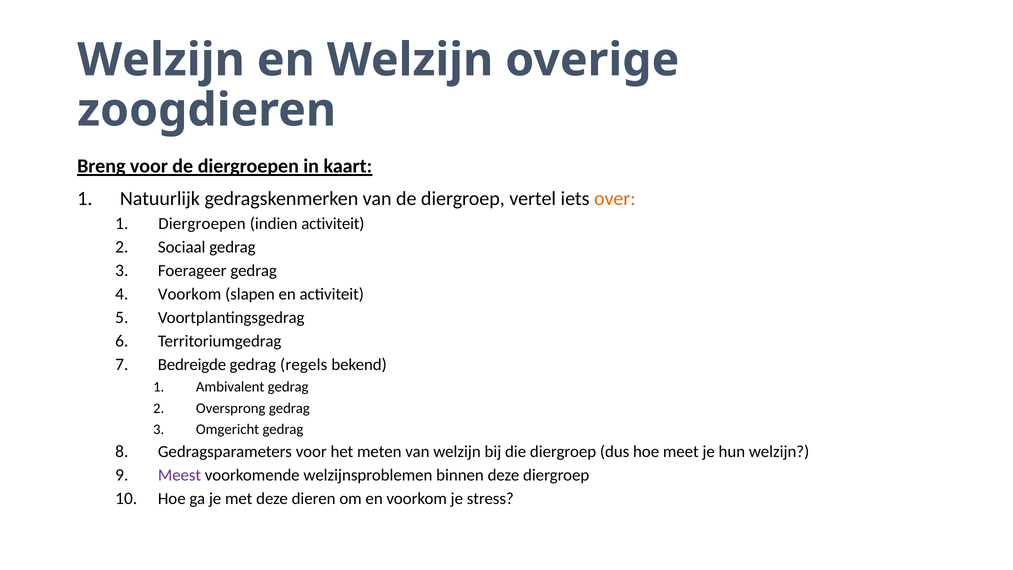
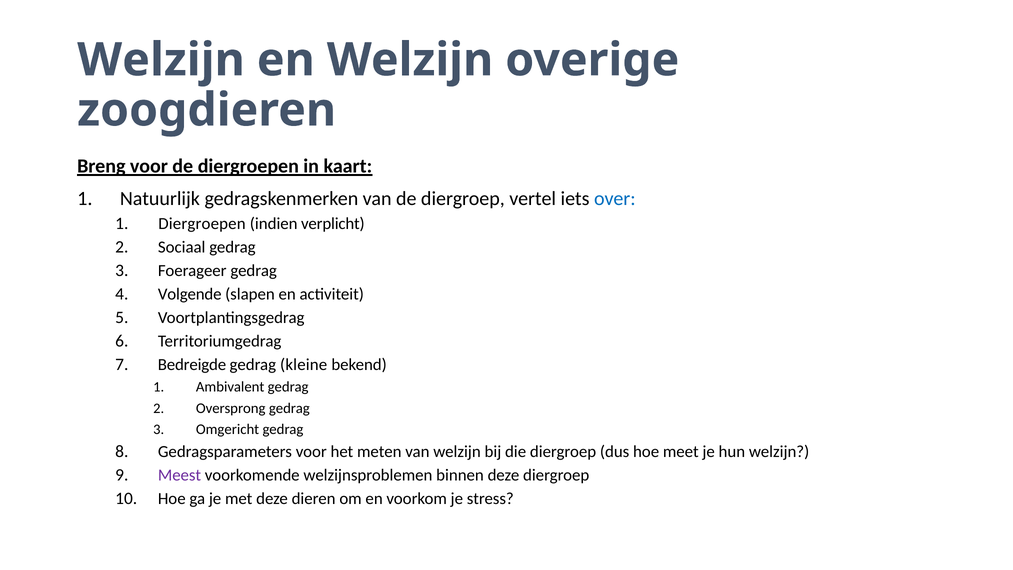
over colour: orange -> blue
indien activiteit: activiteit -> verplicht
Voorkom at (190, 294): Voorkom -> Volgende
regels: regels -> kleine
